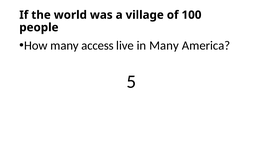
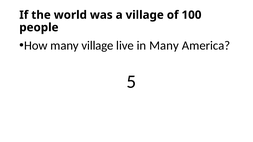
many access: access -> village
